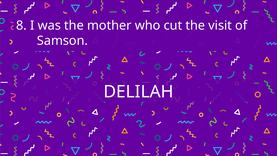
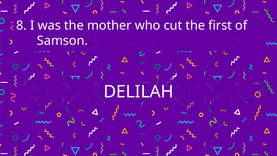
visit: visit -> first
